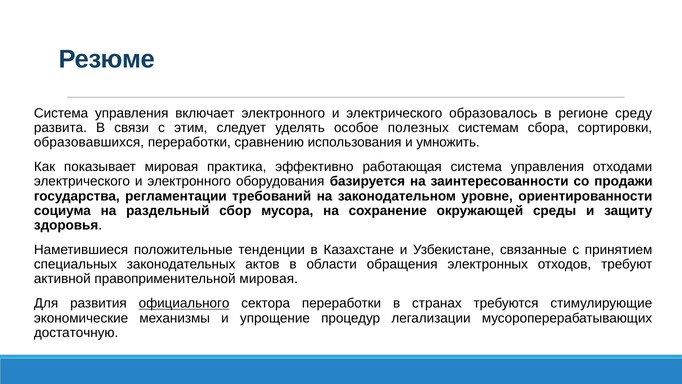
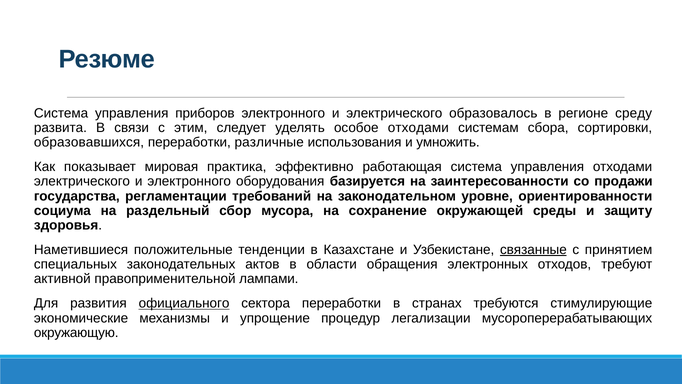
включает: включает -> приборов
особое полезных: полезных -> отходами
сравнению: сравнению -> различные
связанные underline: none -> present
правоприменительной мировая: мировая -> лампами
достаточную: достаточную -> окружающую
